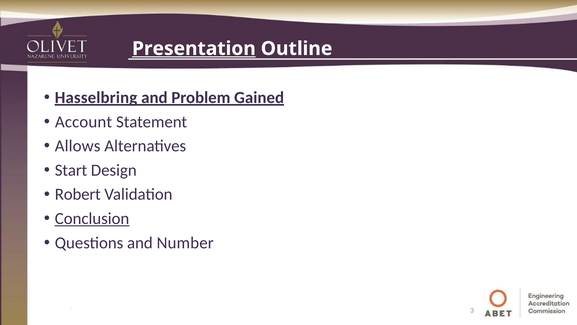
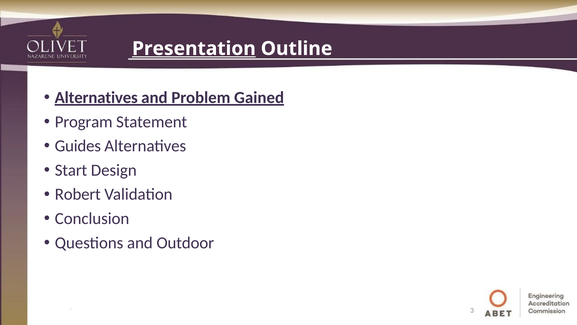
Hasselbring at (96, 98): Hasselbring -> Alternatives
Account: Account -> Program
Allows: Allows -> Guides
Conclusion underline: present -> none
Number: Number -> Outdoor
